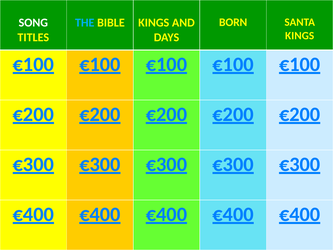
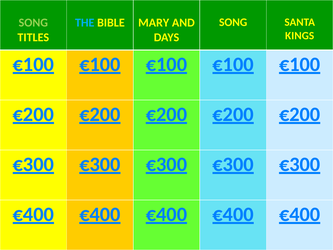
BORN at (233, 22): BORN -> SONG
SONG at (33, 23) colour: white -> light green
BIBLE KINGS: KINGS -> MARY
